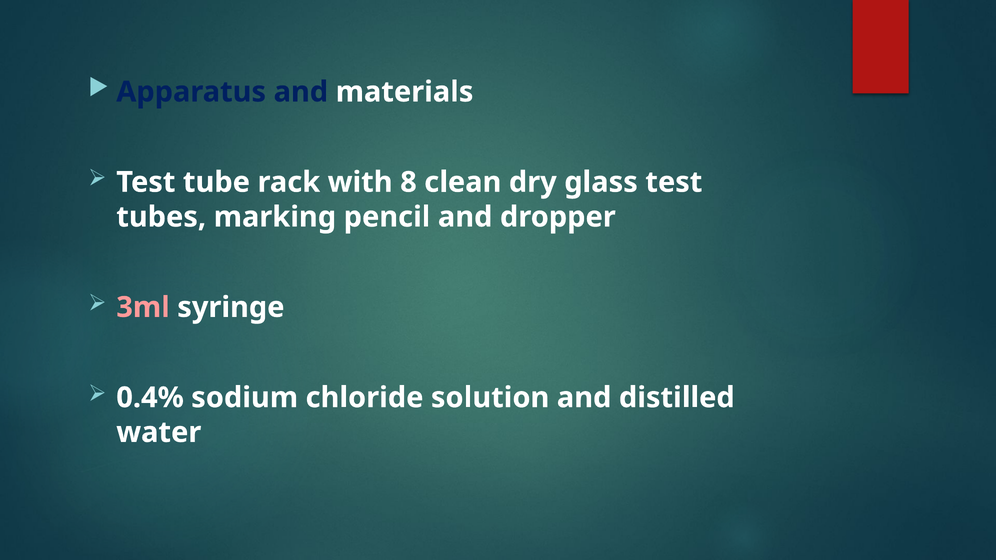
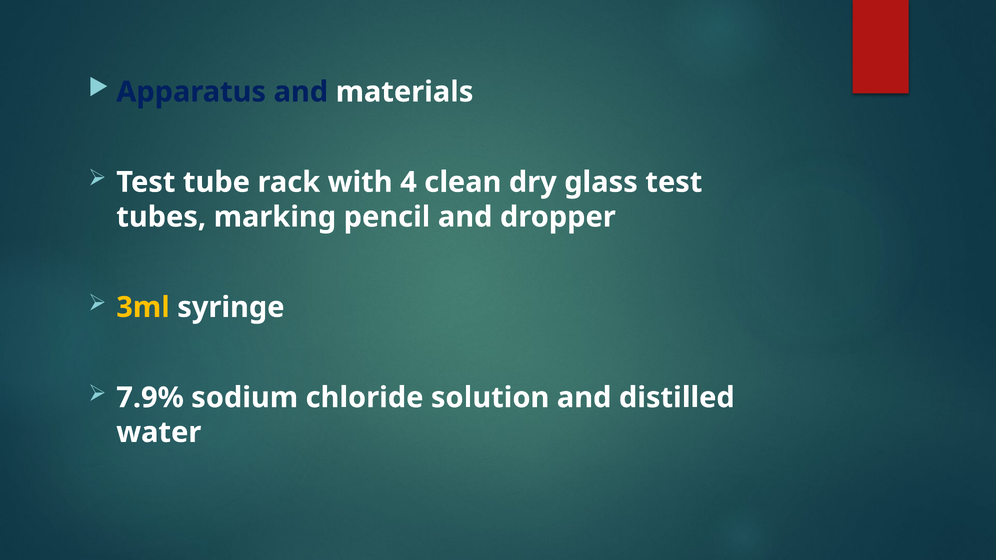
8: 8 -> 4
3ml colour: pink -> yellow
0.4%: 0.4% -> 7.9%
